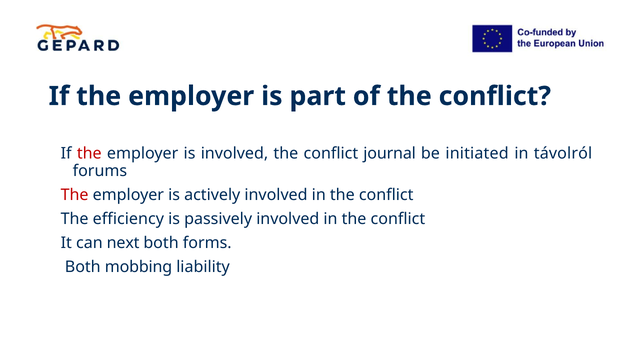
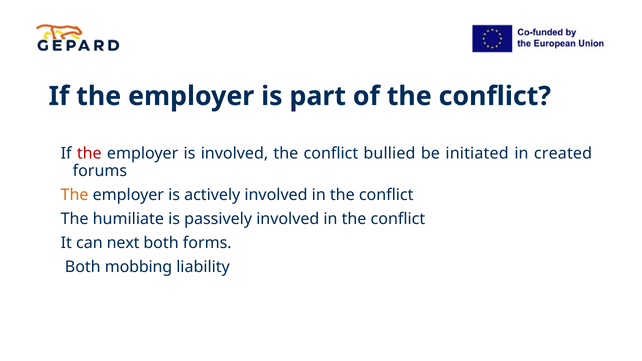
journal: journal -> bullied
távolról: távolról -> created
The at (75, 195) colour: red -> orange
efficiency: efficiency -> humiliate
